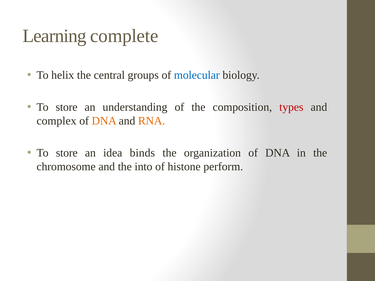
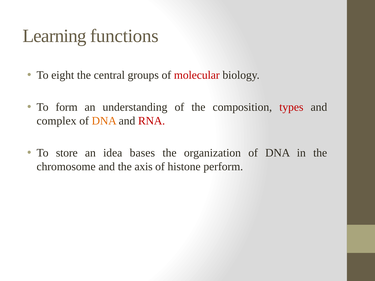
complete: complete -> functions
helix: helix -> eight
molecular colour: blue -> red
store at (67, 107): store -> form
RNA colour: orange -> red
binds: binds -> bases
into: into -> axis
